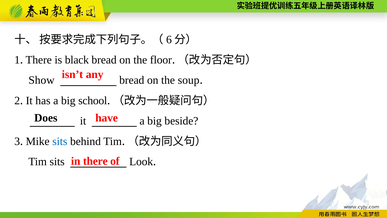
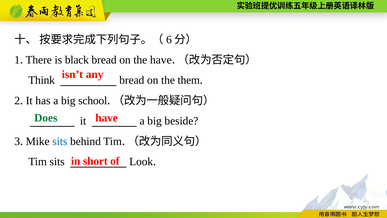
the floor: floor -> have
Show: Show -> Think
soup: soup -> them
Does colour: black -> green
in there: there -> short
